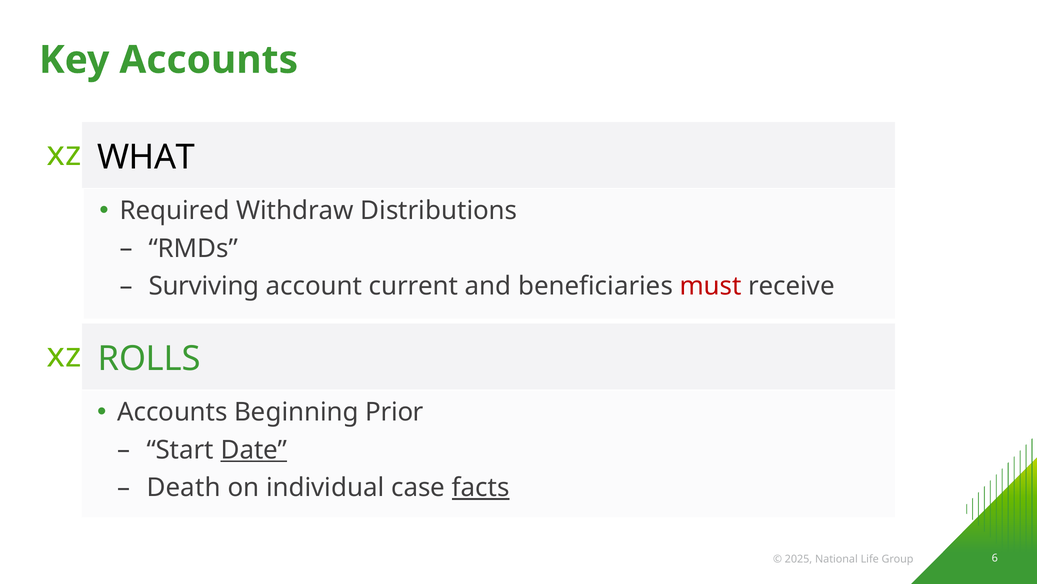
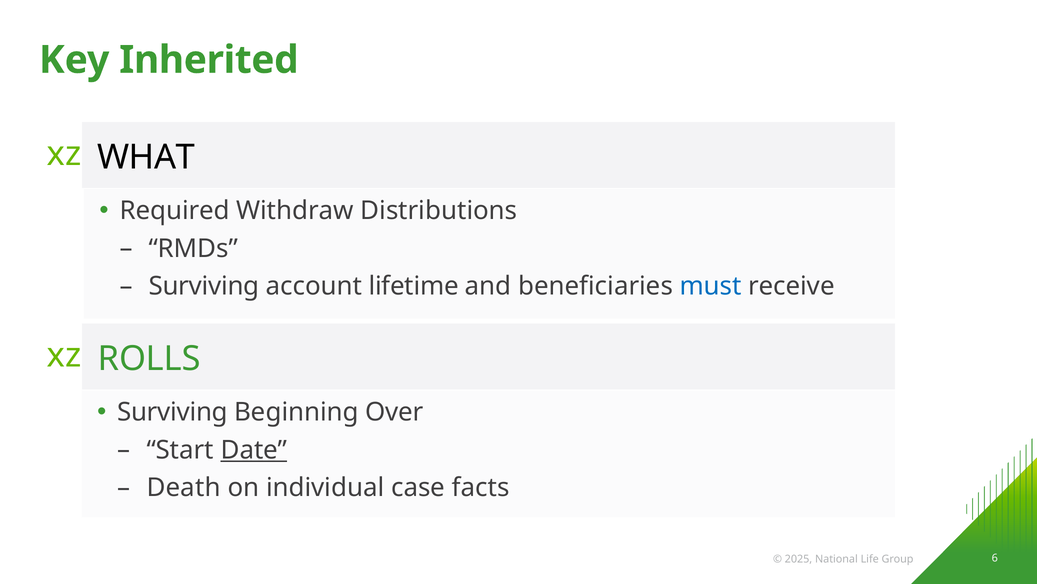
Key Accounts: Accounts -> Inherited
current: current -> lifetime
must colour: red -> blue
Accounts at (172, 412): Accounts -> Surviving
Prior: Prior -> Over
facts underline: present -> none
